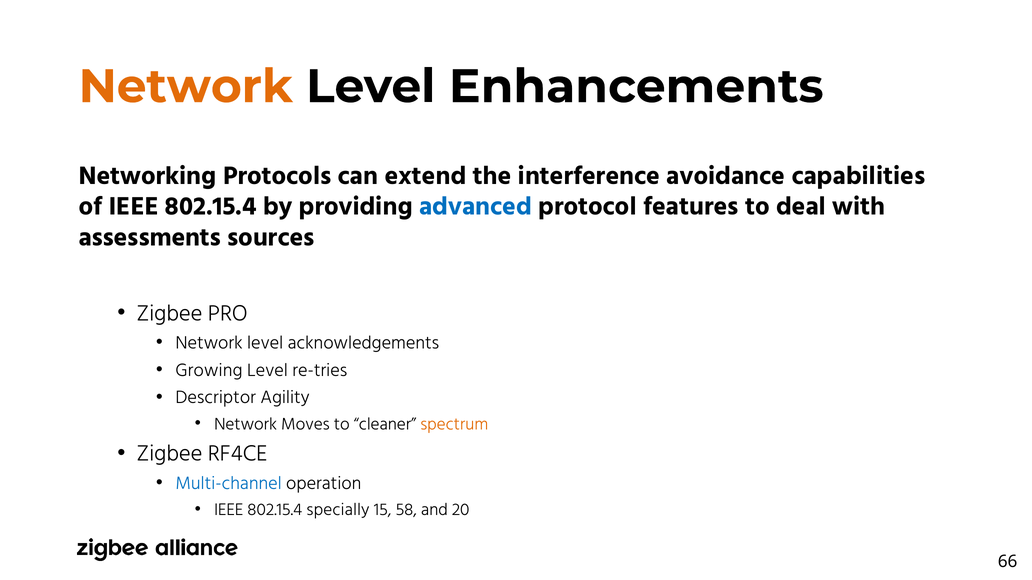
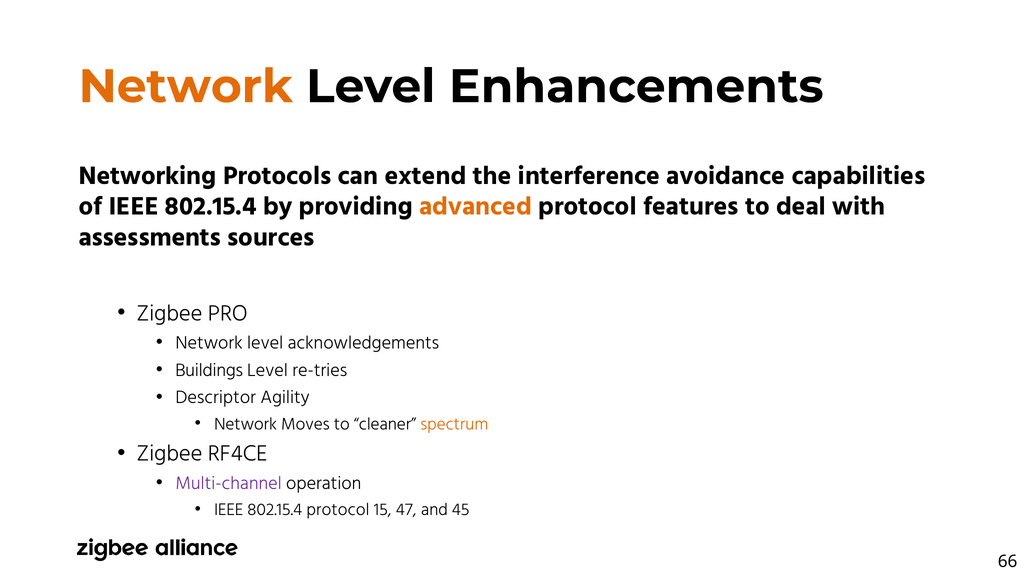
advanced colour: blue -> orange
Growing: Growing -> Buildings
Multi-channel colour: blue -> purple
802.15.4 specially: specially -> protocol
58: 58 -> 47
20: 20 -> 45
